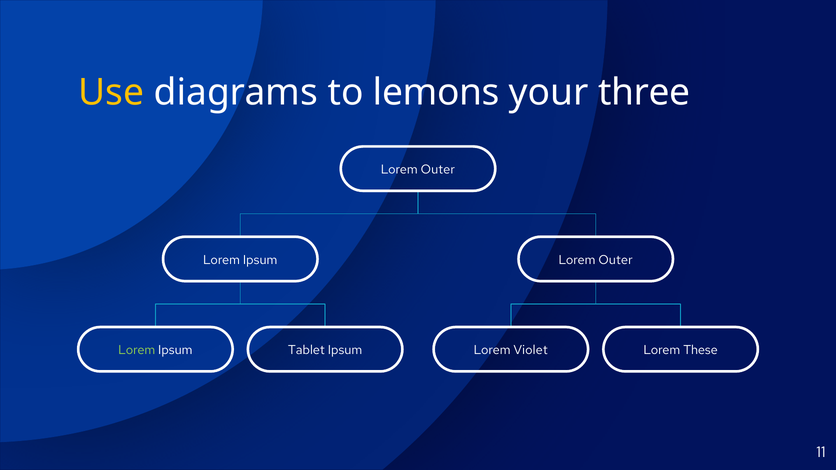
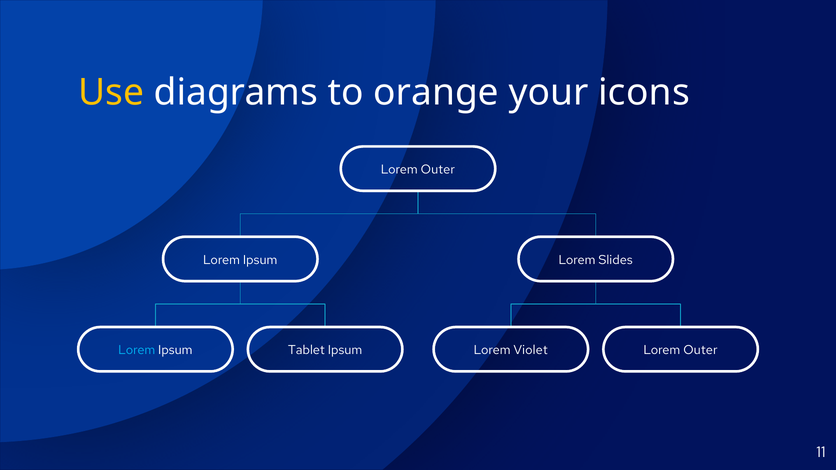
lemons: lemons -> orange
three: three -> icons
Outer at (616, 260): Outer -> Slides
Lorem at (137, 350) colour: light green -> light blue
These at (701, 350): These -> Outer
